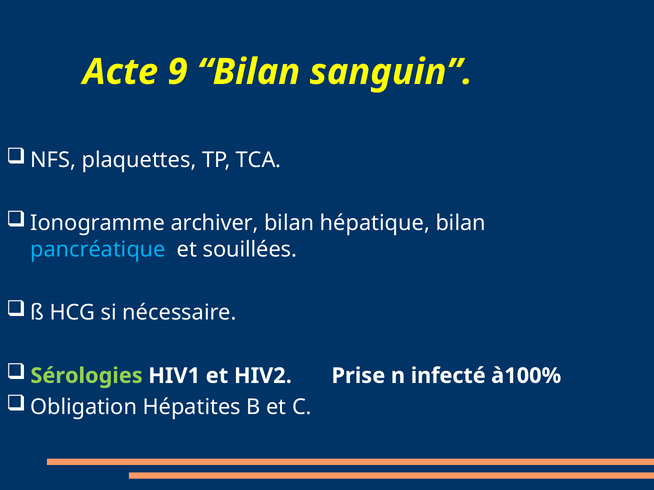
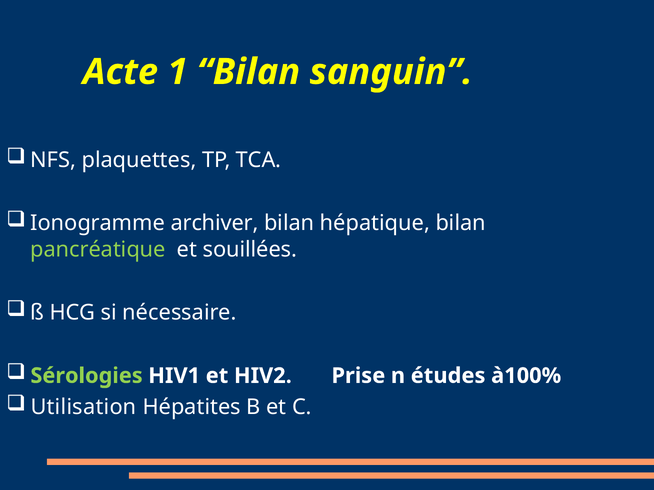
9: 9 -> 1
pancréatique colour: light blue -> light green
infecté: infecté -> études
Obligation: Obligation -> Utilisation
